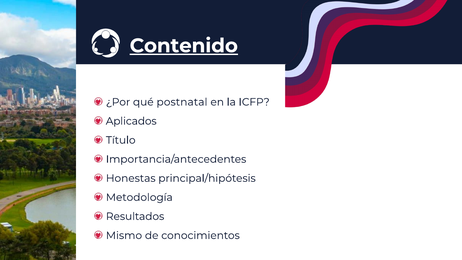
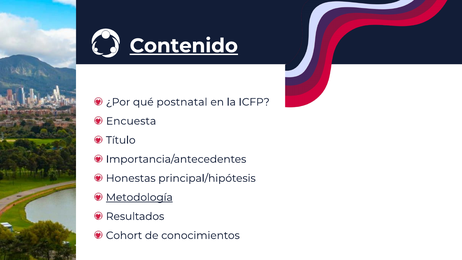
Aplicados: Aplicados -> Encuesta
Metodología underline: none -> present
Mismo: Mismo -> Cohort
